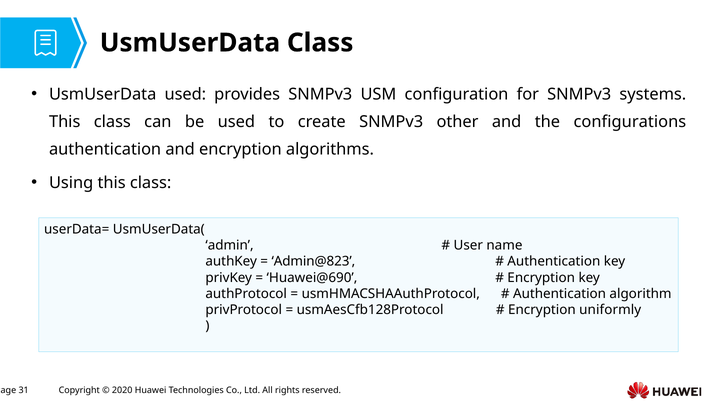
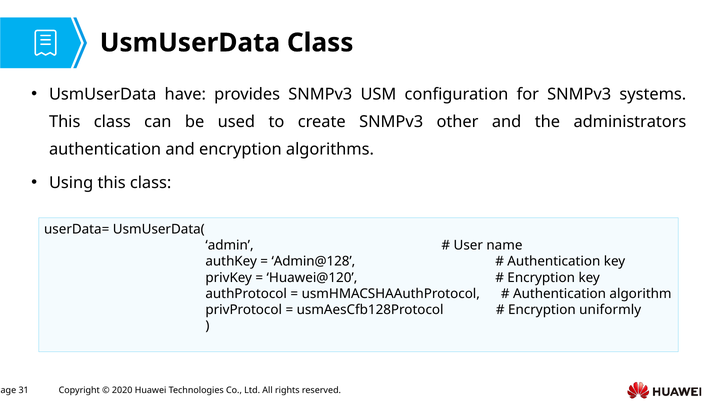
UsmUserData used: used -> have
configurations: configurations -> administrators
Admin@823: Admin@823 -> Admin@128
Huawei@690: Huawei@690 -> Huawei@120
